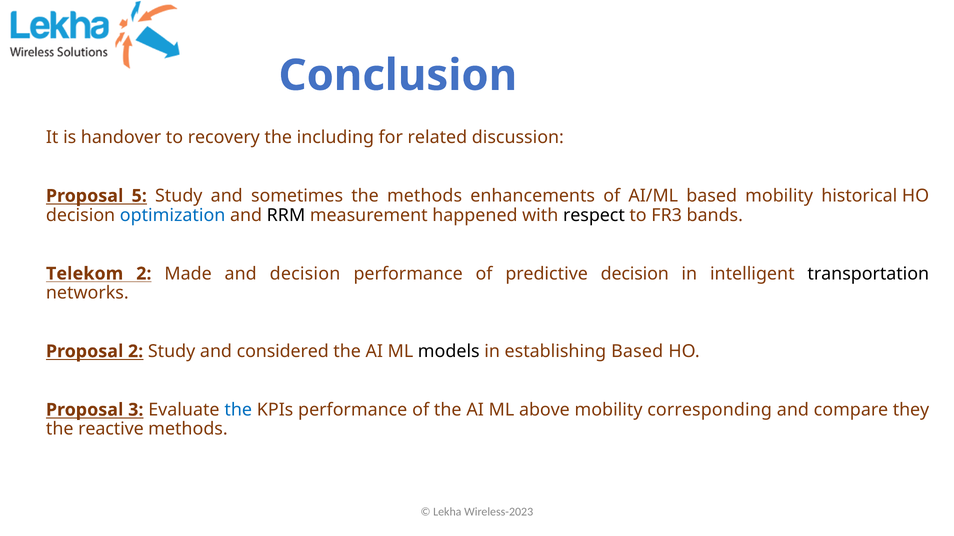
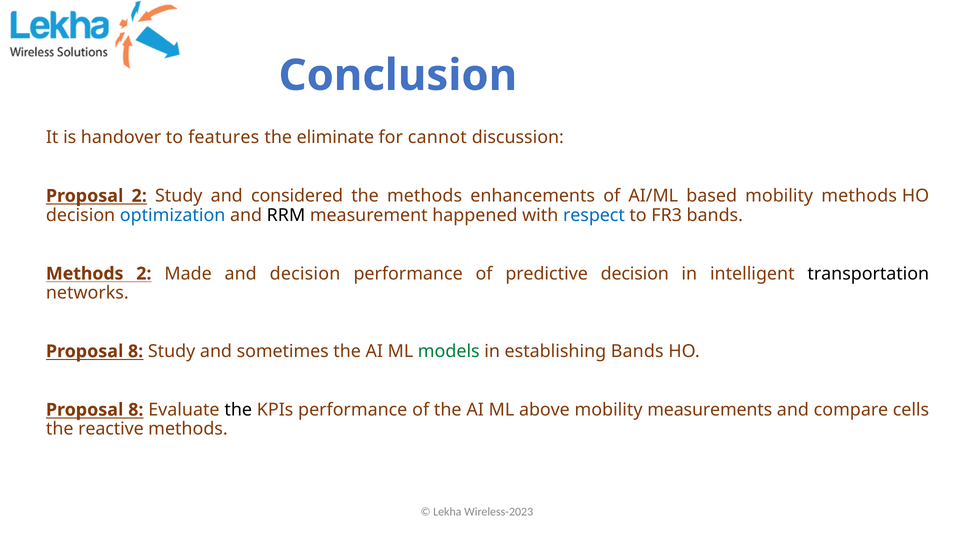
recovery: recovery -> features
including: including -> eliminate
related: related -> cannot
Proposal 5: 5 -> 2
sometimes: sometimes -> considered
mobility historical: historical -> methods
respect colour: black -> blue
Telekom at (85, 274): Telekom -> Methods
2 at (136, 352): 2 -> 8
considered: considered -> sometimes
models colour: black -> green
establishing Based: Based -> Bands
3 at (136, 410): 3 -> 8
the at (238, 410) colour: blue -> black
corresponding: corresponding -> measurements
they: they -> cells
